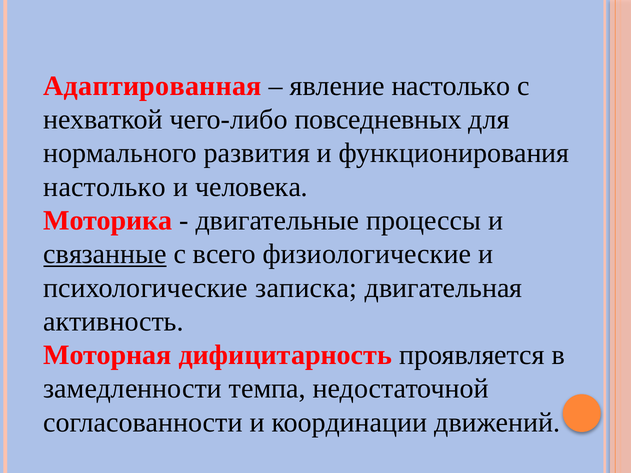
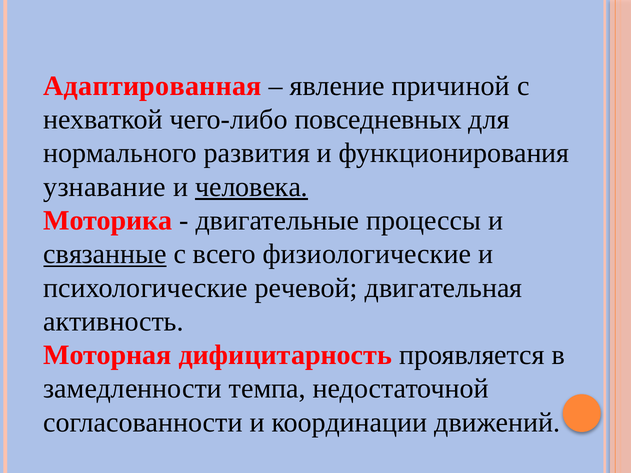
явление настолько: настолько -> причиной
настолько at (105, 187): настолько -> узнавание
человека underline: none -> present
записка: записка -> речевой
